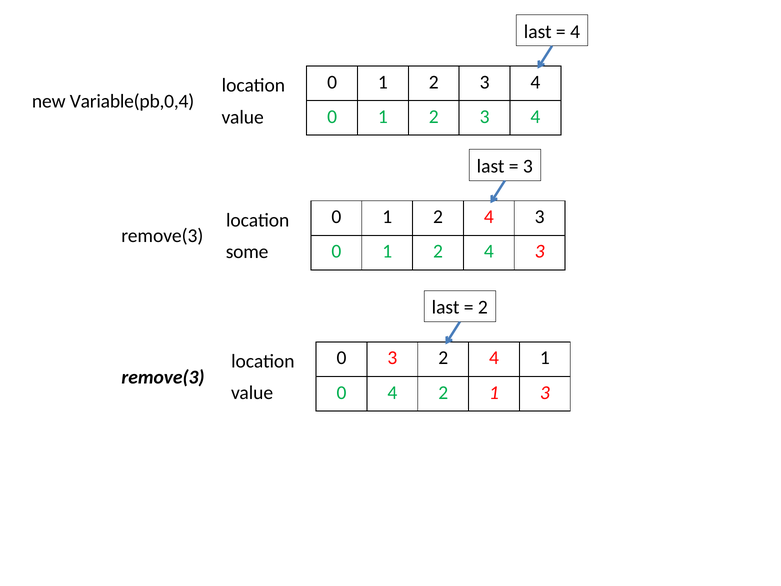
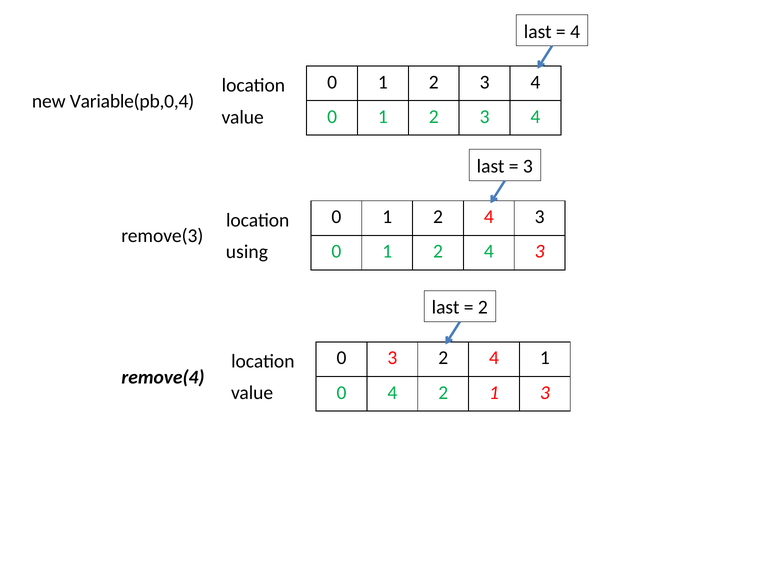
some: some -> using
remove(3 at (163, 377): remove(3 -> remove(4
